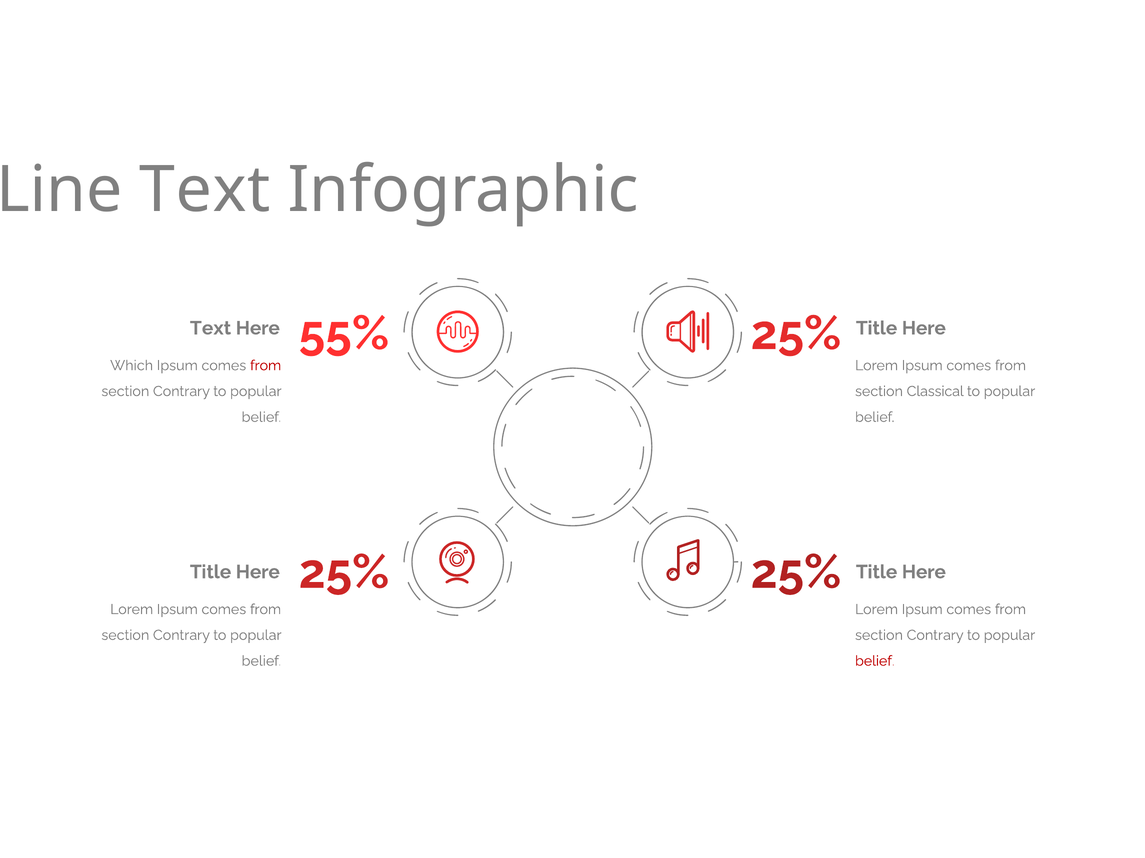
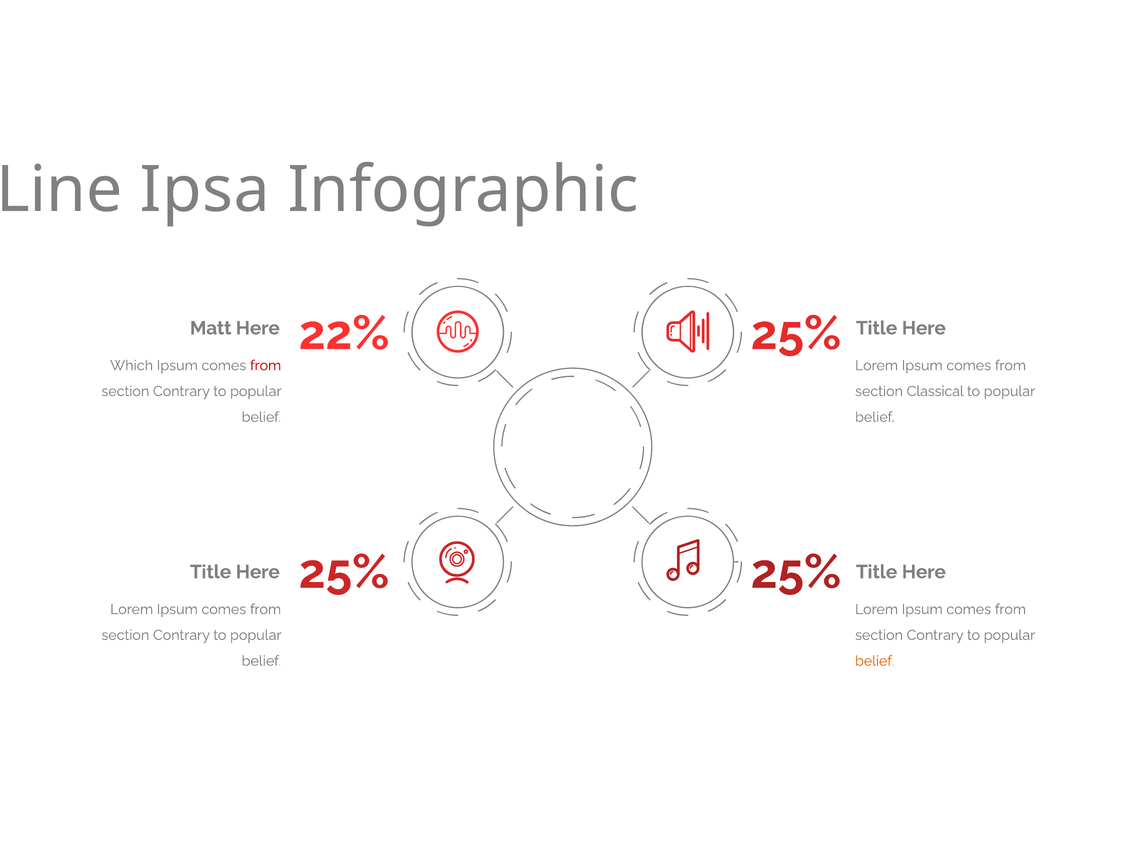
Text at (205, 190): Text -> Ipsa
55%: 55% -> 22%
Text at (210, 328): Text -> Matt
belief at (875, 662) colour: red -> orange
